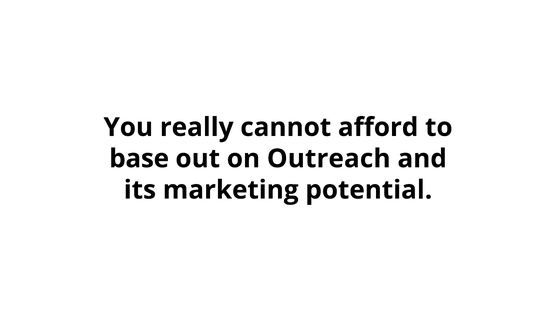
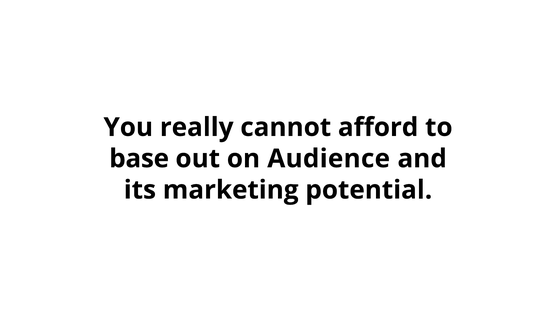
Outreach: Outreach -> Audience
